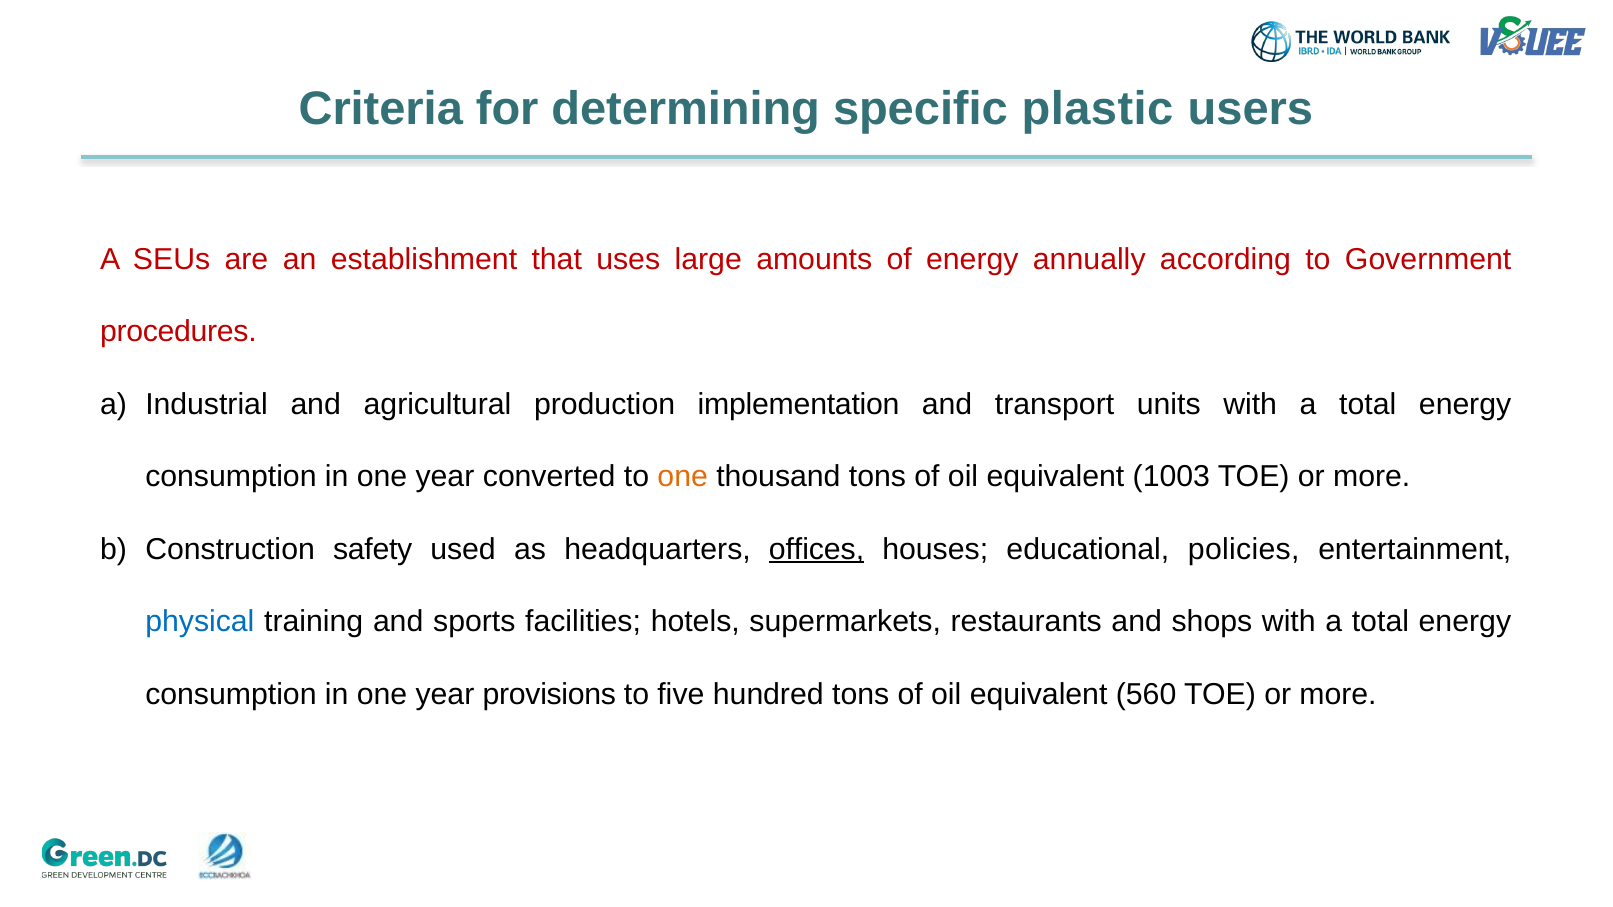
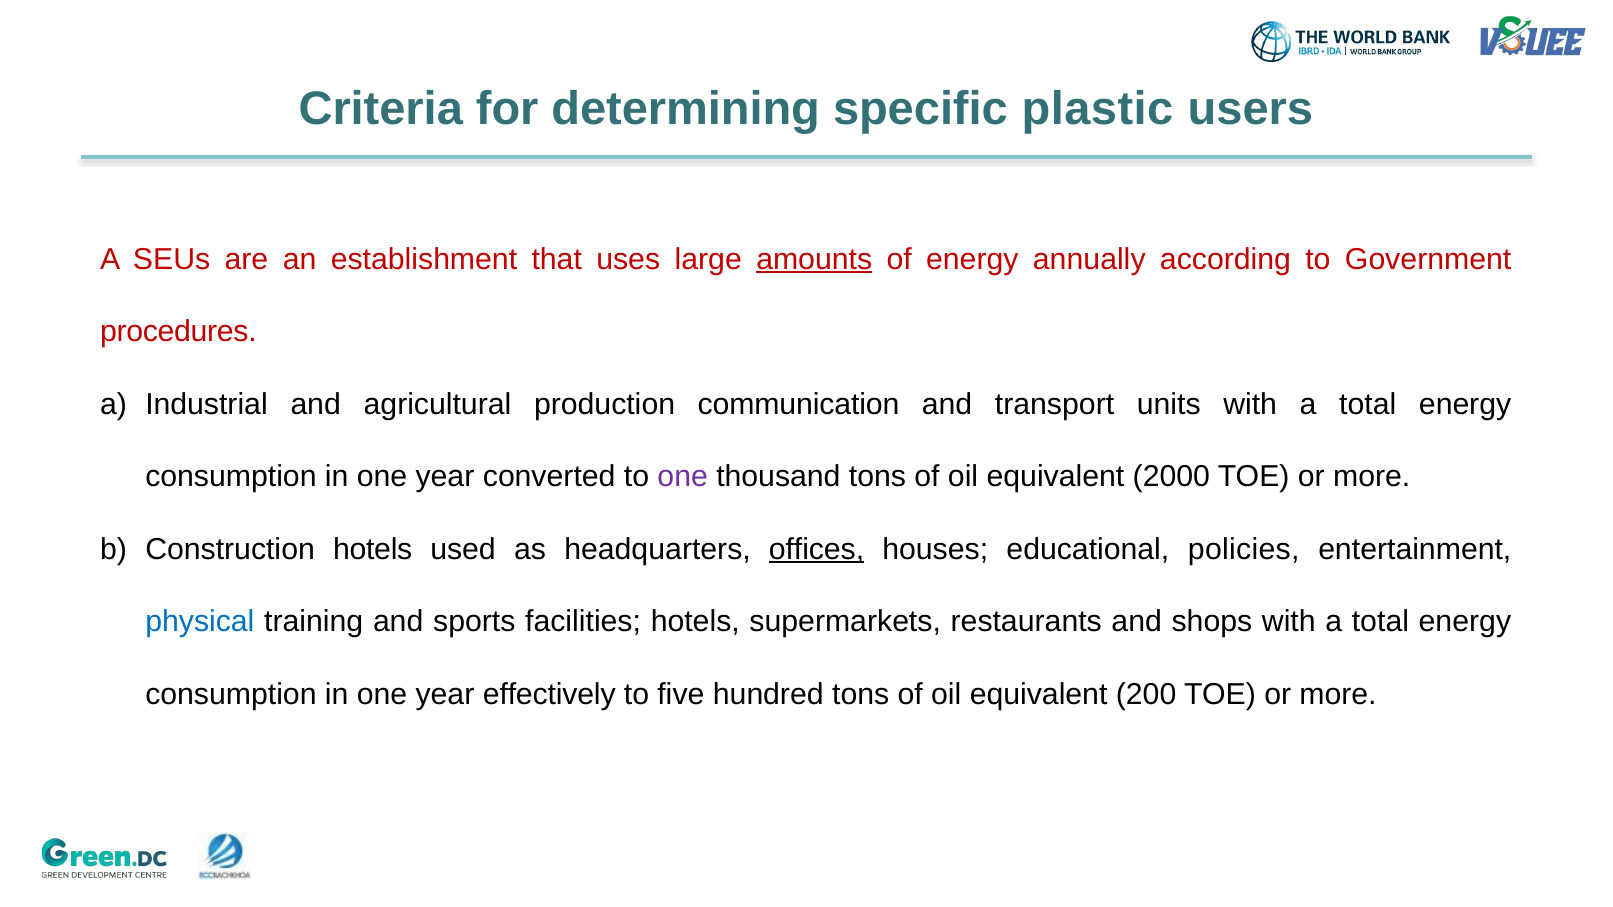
amounts underline: none -> present
implementation: implementation -> communication
one at (683, 477) colour: orange -> purple
1003: 1003 -> 2000
Construction safety: safety -> hotels
provisions: provisions -> effectively
560: 560 -> 200
